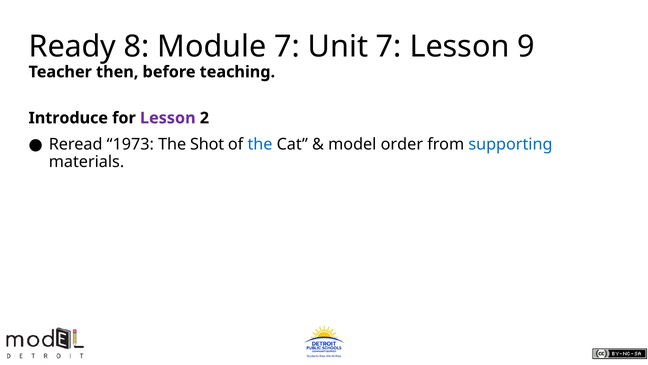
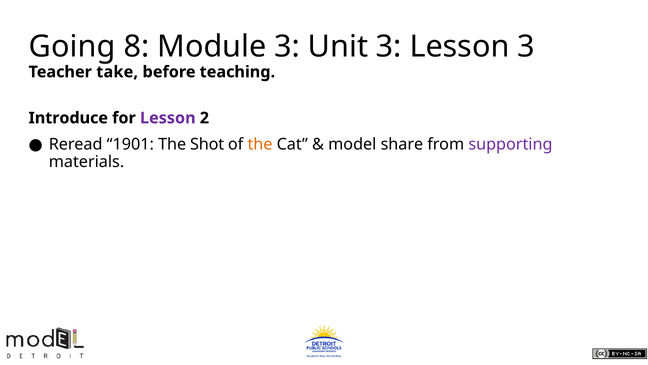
Ready: Ready -> Going
Module 7: 7 -> 3
Unit 7: 7 -> 3
Lesson 9: 9 -> 3
then: then -> take
1973: 1973 -> 1901
the at (260, 144) colour: blue -> orange
order: order -> share
supporting colour: blue -> purple
